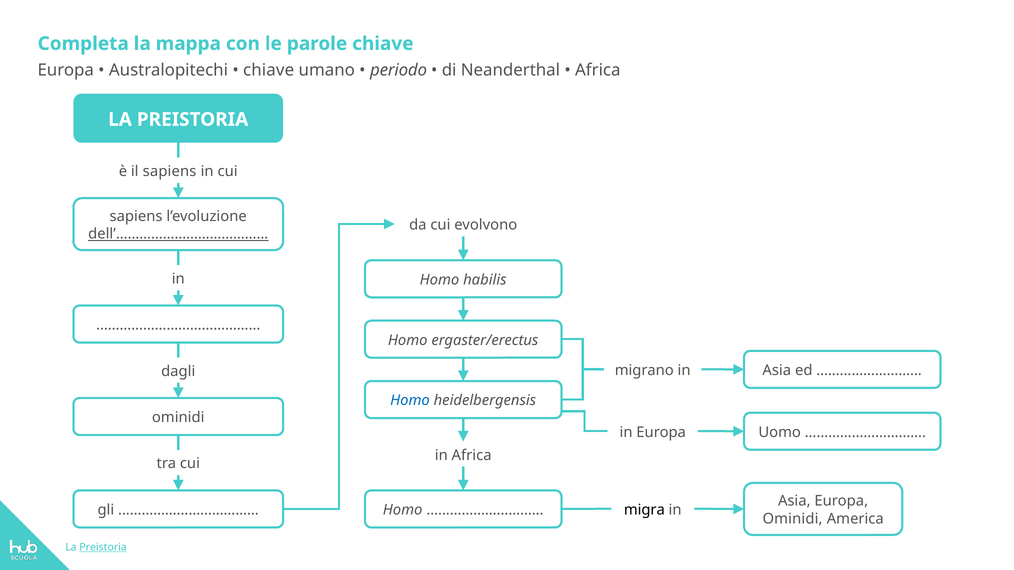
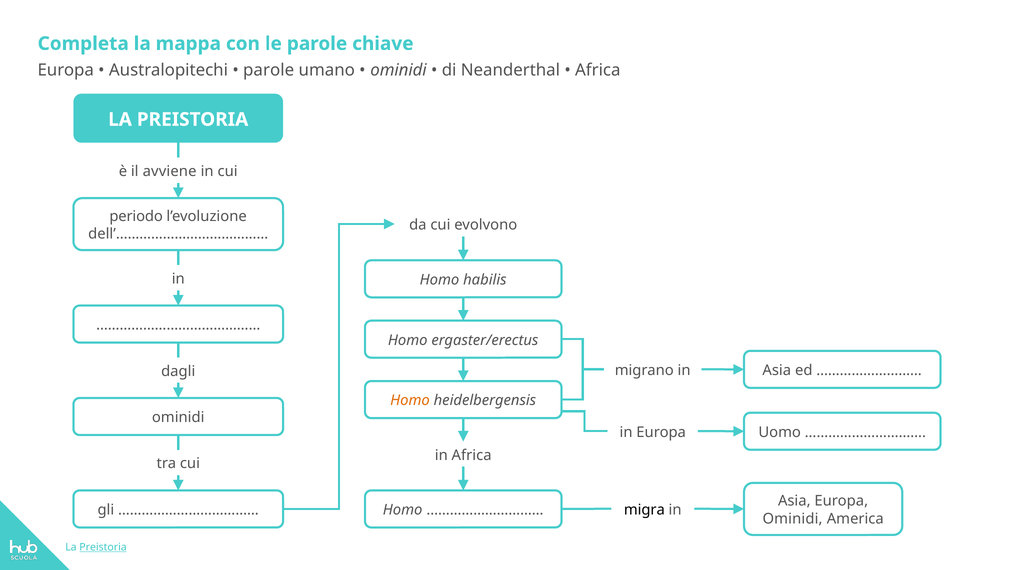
chiave at (269, 70): chiave -> parole
periodo at (399, 70): periodo -> ominidi
il sapiens: sapiens -> avviene
sapiens at (136, 216): sapiens -> periodo
dell’………………………………… underline: present -> none
Homo at (410, 401) colour: blue -> orange
